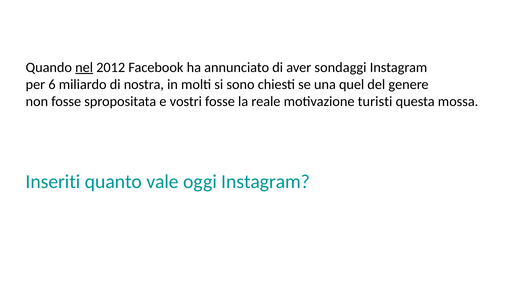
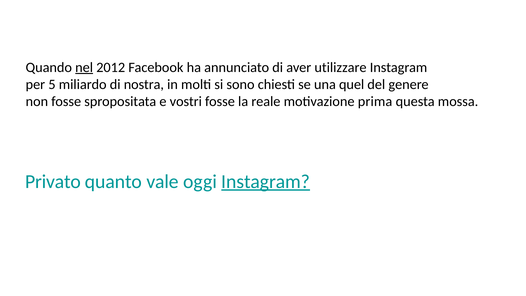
sondaggi: sondaggi -> utilizzare
6: 6 -> 5
turisti: turisti -> prima
Inseriti: Inseriti -> Privato
Instagram at (266, 181) underline: none -> present
